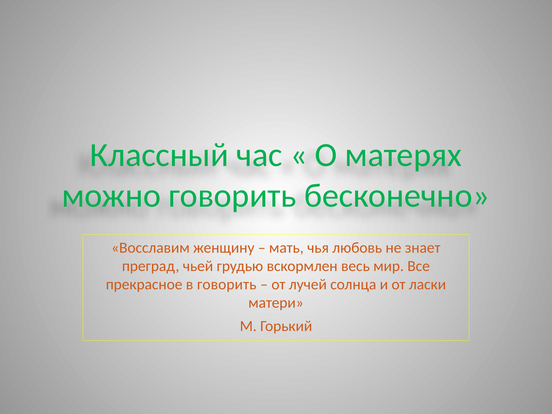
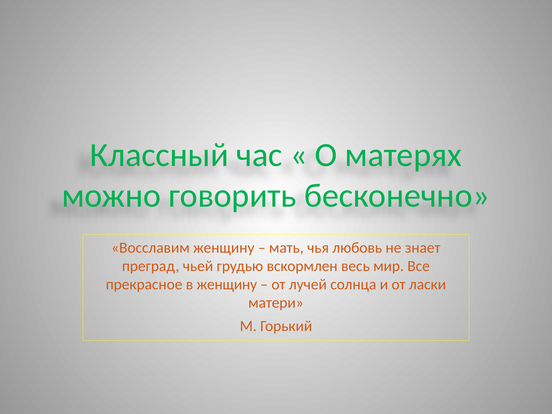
в говорить: говорить -> женщину
